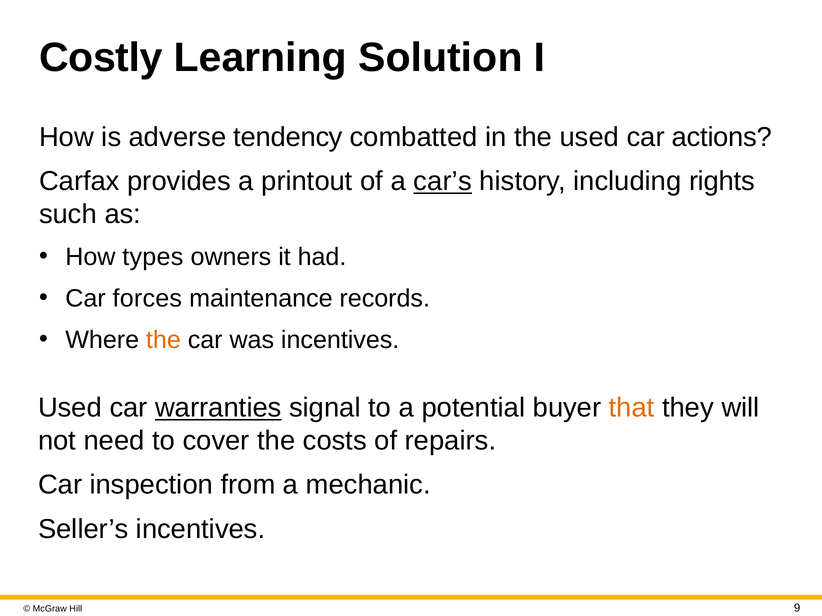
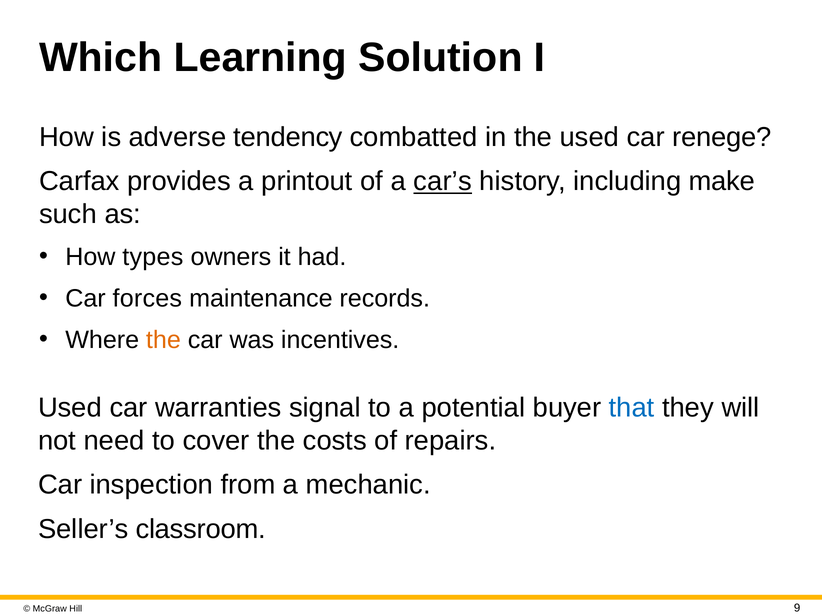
Costly: Costly -> Which
actions: actions -> renege
rights: rights -> make
warranties underline: present -> none
that colour: orange -> blue
Seller’s incentives: incentives -> classroom
